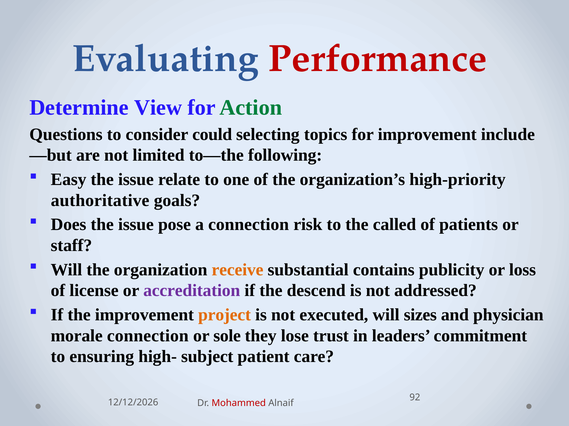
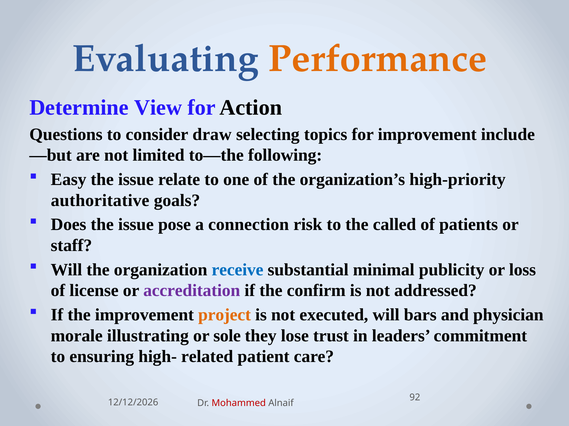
Performance colour: red -> orange
Action colour: green -> black
could: could -> draw
receive colour: orange -> blue
contains: contains -> minimal
descend: descend -> confirm
sizes: sizes -> bars
morale connection: connection -> illustrating
subject: subject -> related
